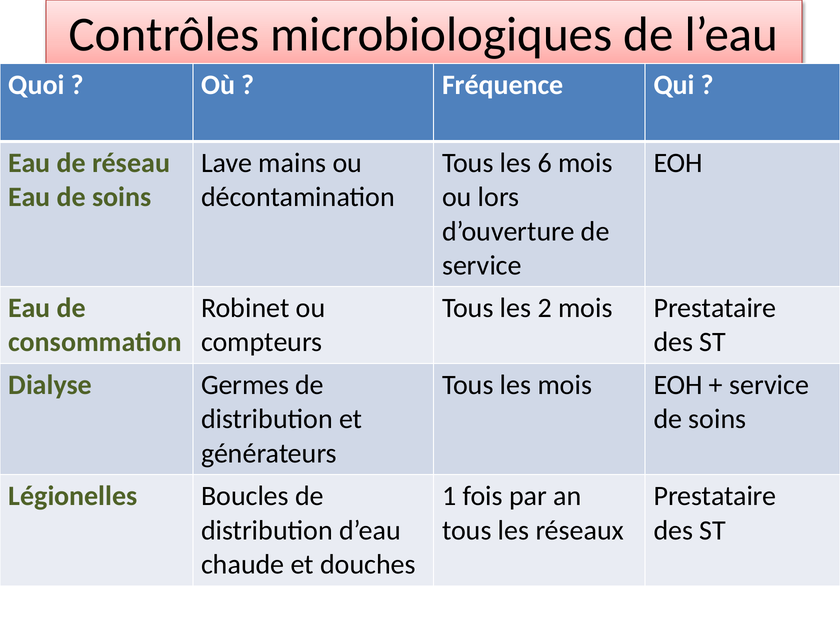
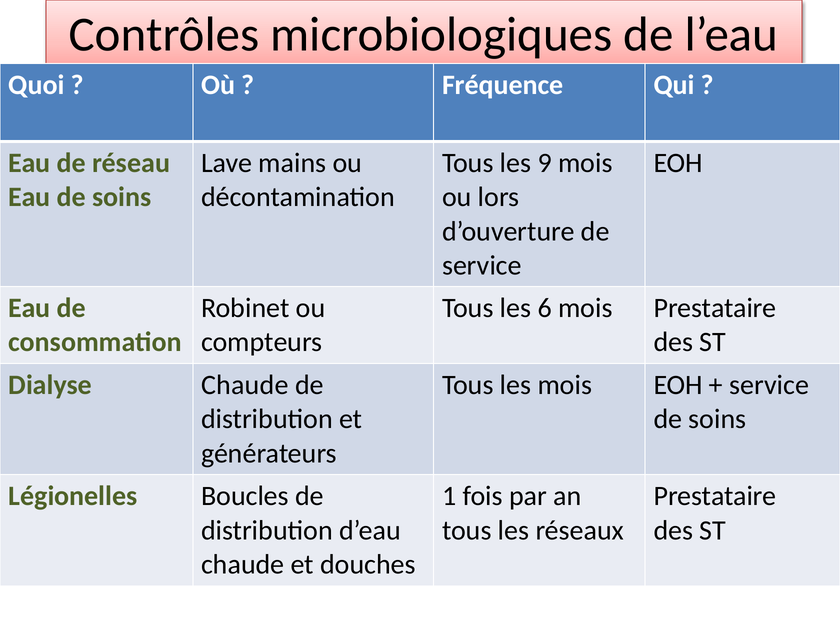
6: 6 -> 9
2: 2 -> 6
Dialyse Germes: Germes -> Chaude
